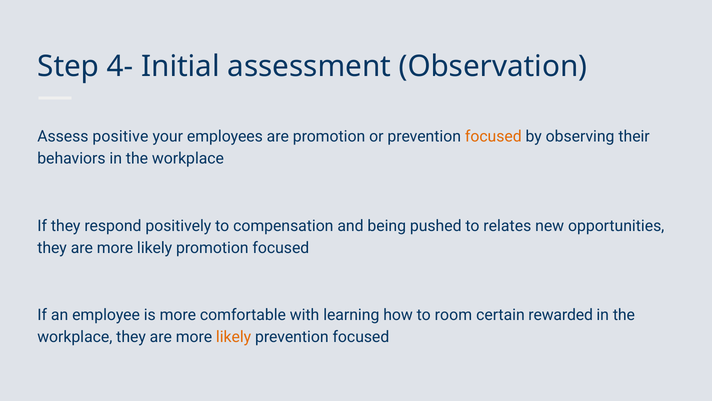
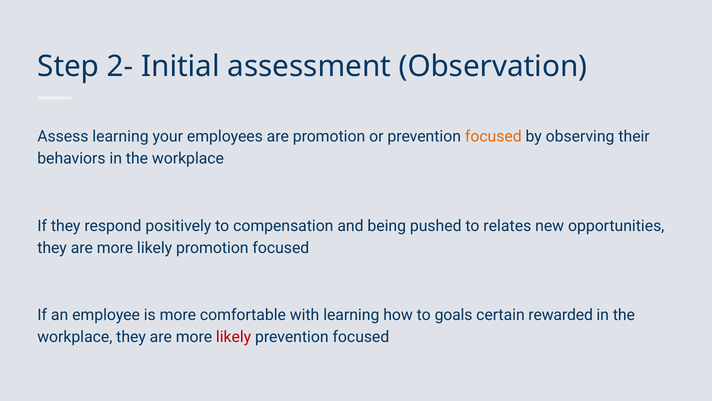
4-: 4- -> 2-
Assess positive: positive -> learning
room: room -> goals
likely at (234, 337) colour: orange -> red
